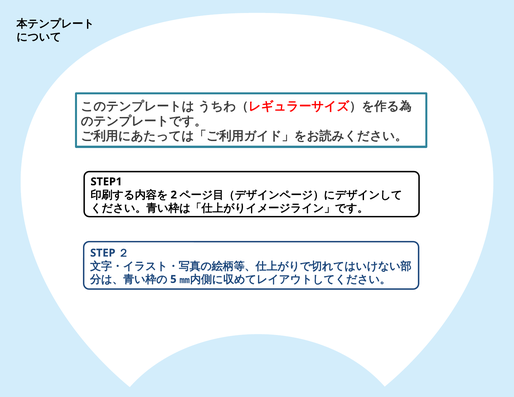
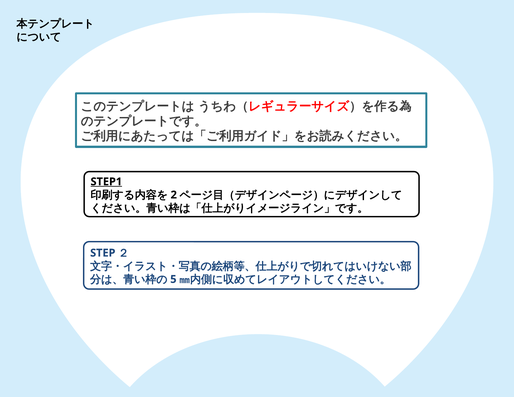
STEP1 underline: none -> present
